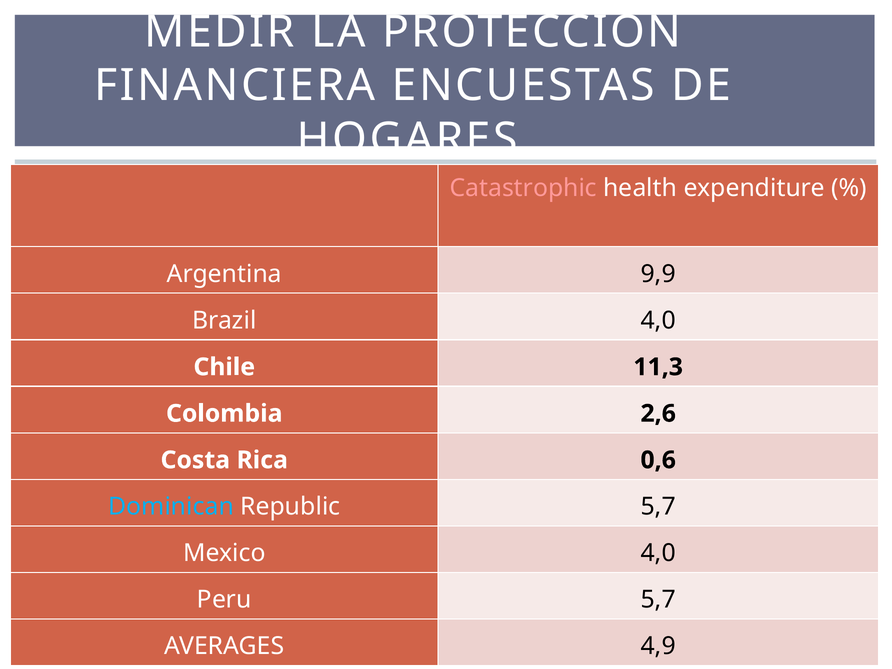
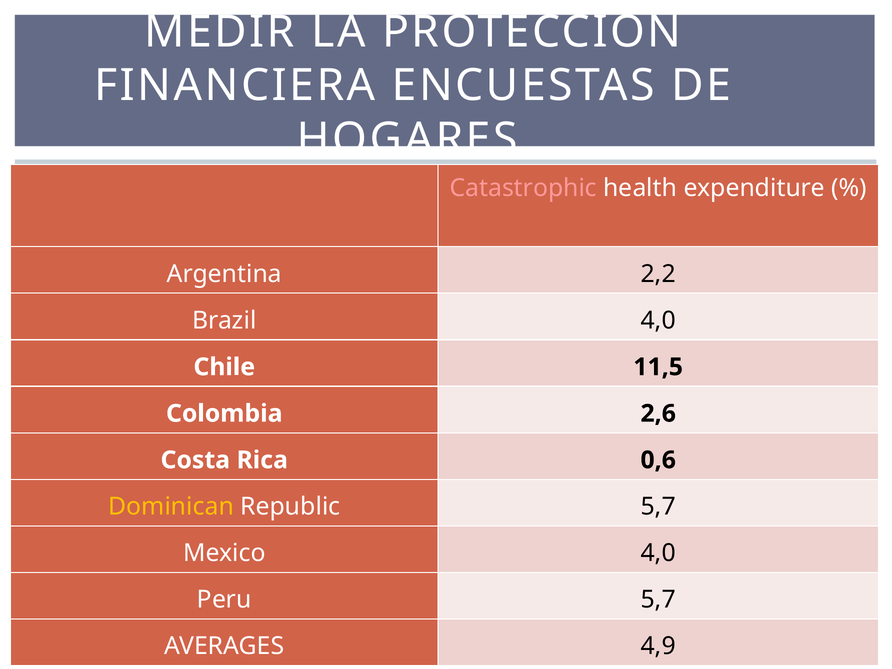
9,9: 9,9 -> 2,2
11,3: 11,3 -> 11,5
Dominican colour: light blue -> yellow
